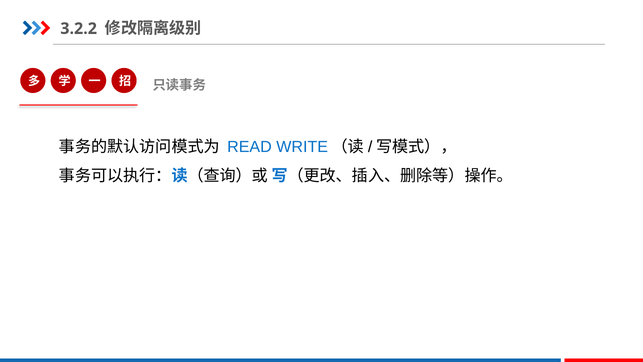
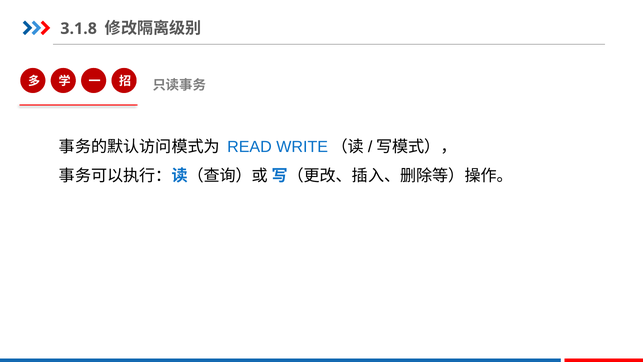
3.2.2: 3.2.2 -> 3.1.8
